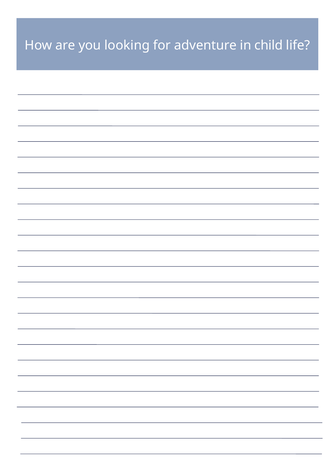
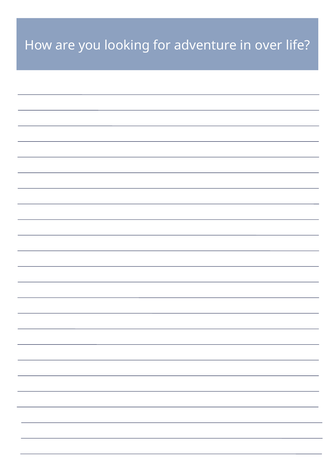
child: child -> over
